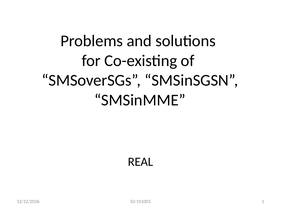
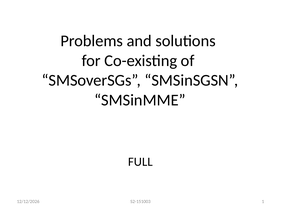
REAL: REAL -> FULL
